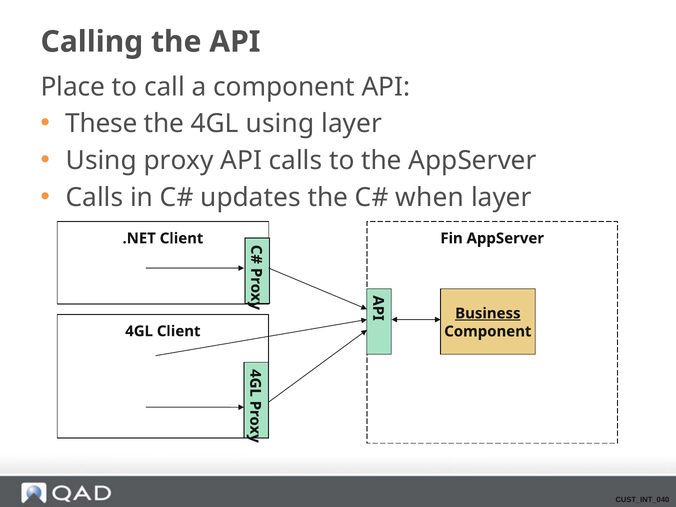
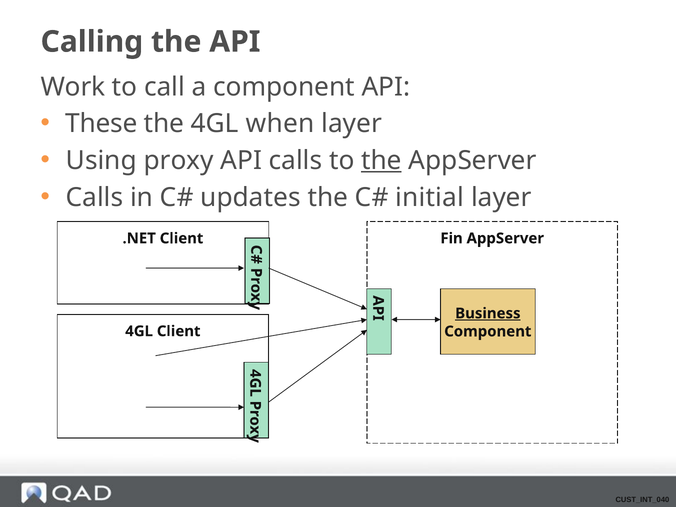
Place: Place -> Work
4GL using: using -> when
the at (381, 161) underline: none -> present
when: when -> initial
